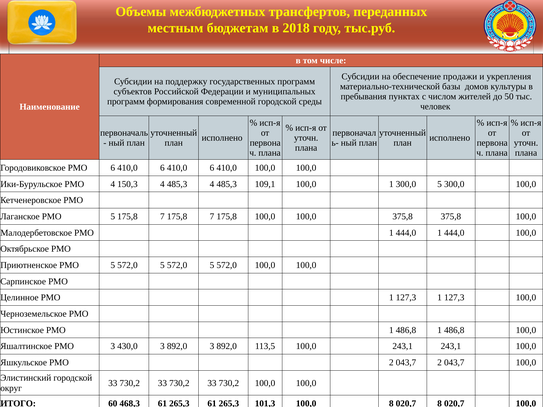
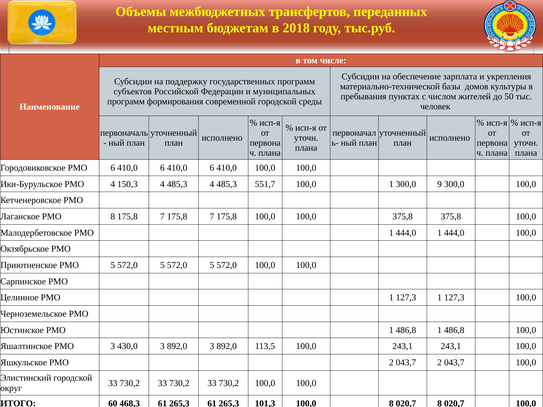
продажи: продажи -> зарплата
109,1: 109,1 -> 551,7
300,0 5: 5 -> 9
Лаганское РМО 5: 5 -> 8
